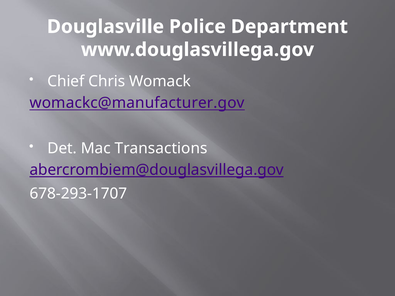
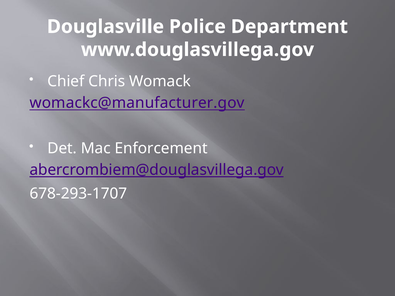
Transactions: Transactions -> Enforcement
